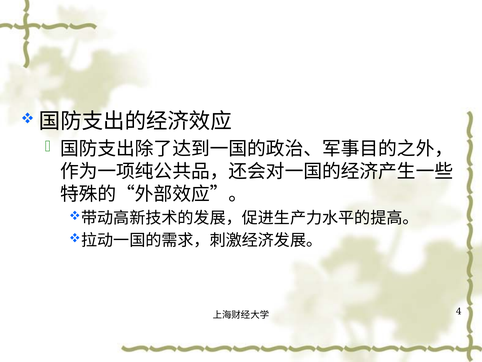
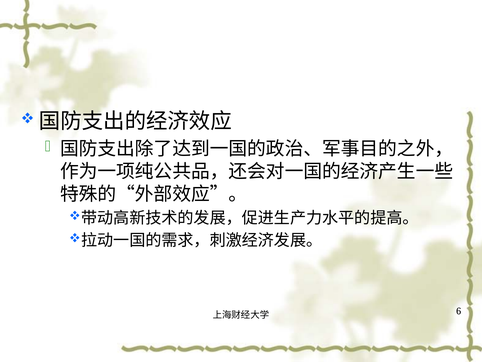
4: 4 -> 6
